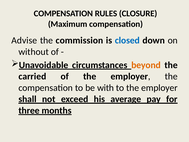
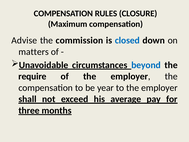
without: without -> matters
beyond colour: orange -> blue
carried: carried -> require
with: with -> year
